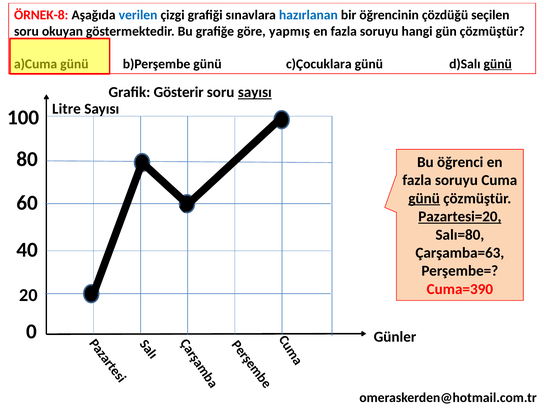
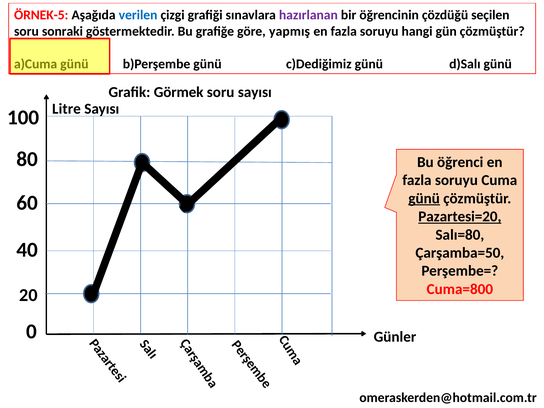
ÖRNEK-8: ÖRNEK-8 -> ÖRNEK-5
hazırlanan colour: blue -> purple
okuyan: okuyan -> sonraki
c)Çocuklara: c)Çocuklara -> c)Dediğimiz
günü at (498, 64) underline: present -> none
Gösterir: Gösterir -> Görmek
sayısı at (255, 92) underline: present -> none
Çarşamba=63: Çarşamba=63 -> Çarşamba=50
Cuma=390: Cuma=390 -> Cuma=800
